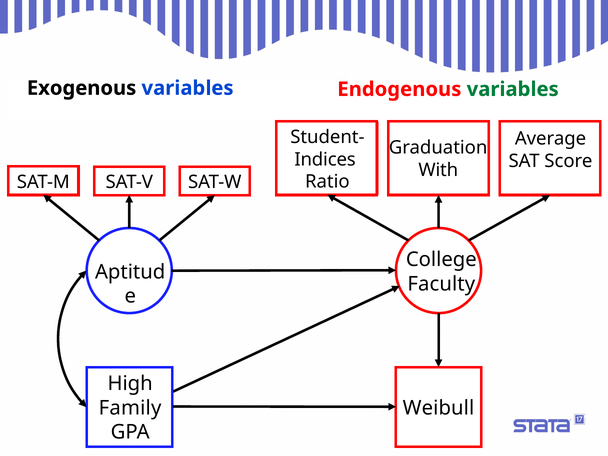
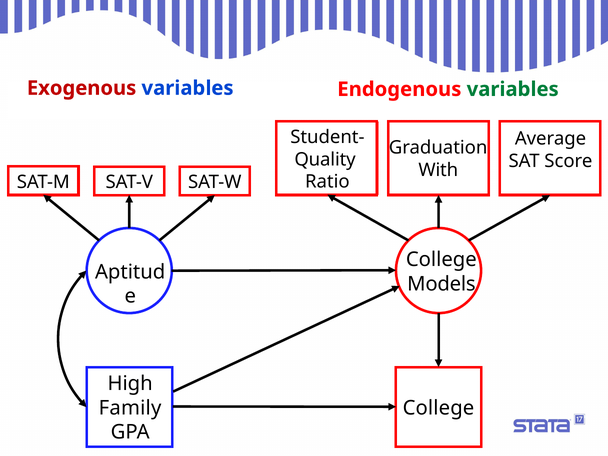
Exogenous colour: black -> red
Indices: Indices -> Quality
Faculty: Faculty -> Models
Weibull at (438, 408): Weibull -> College
